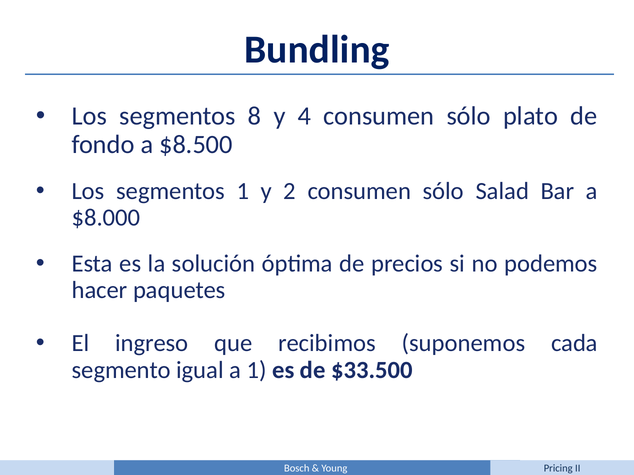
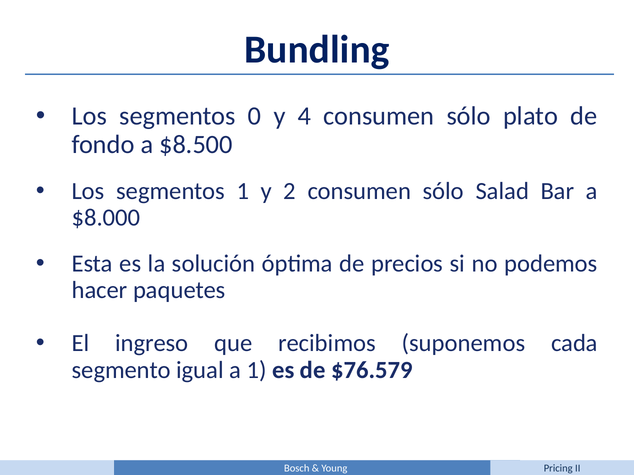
8: 8 -> 0
$33.500: $33.500 -> $76.579
